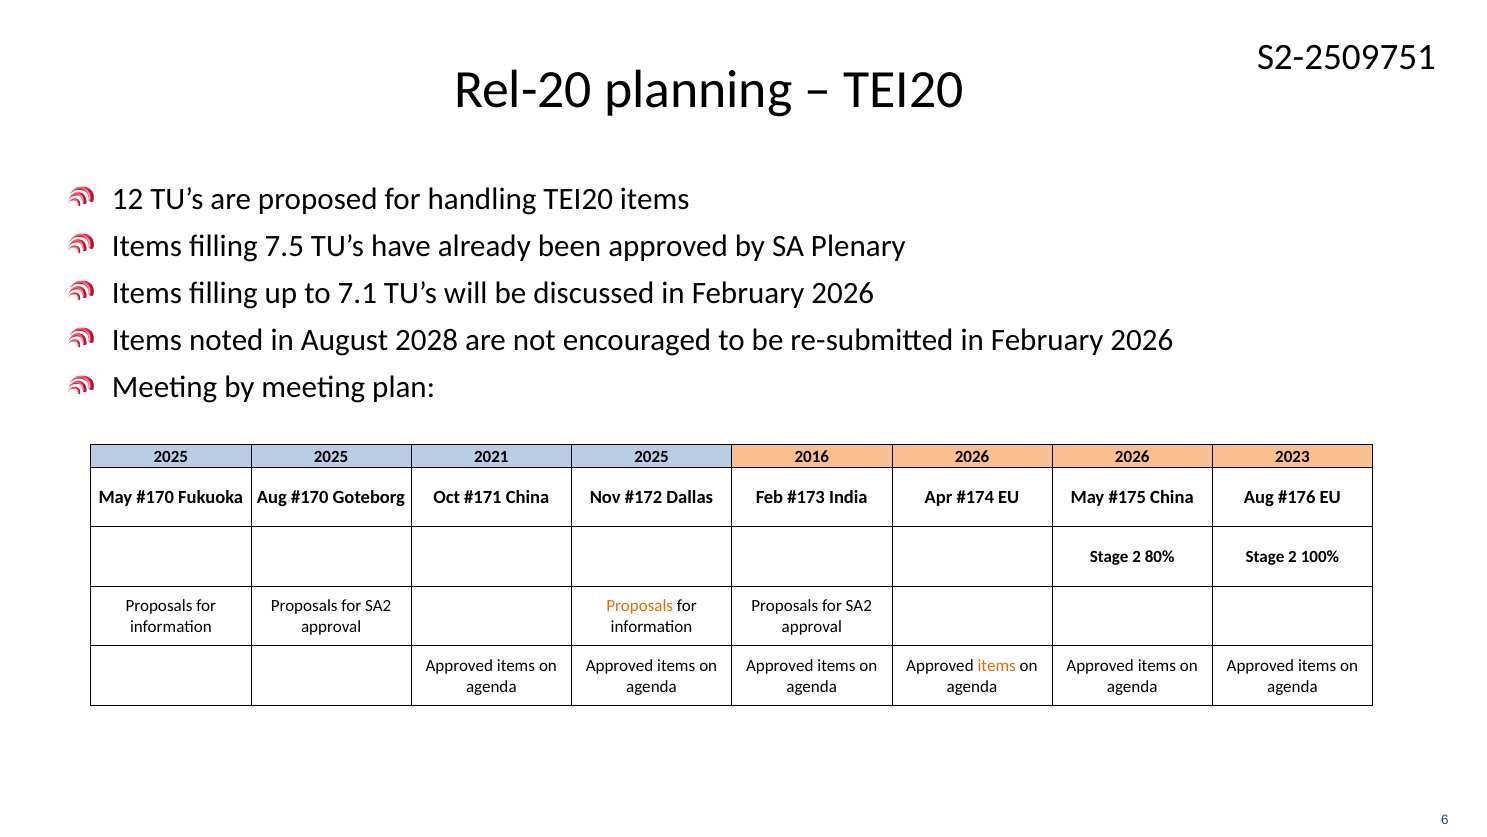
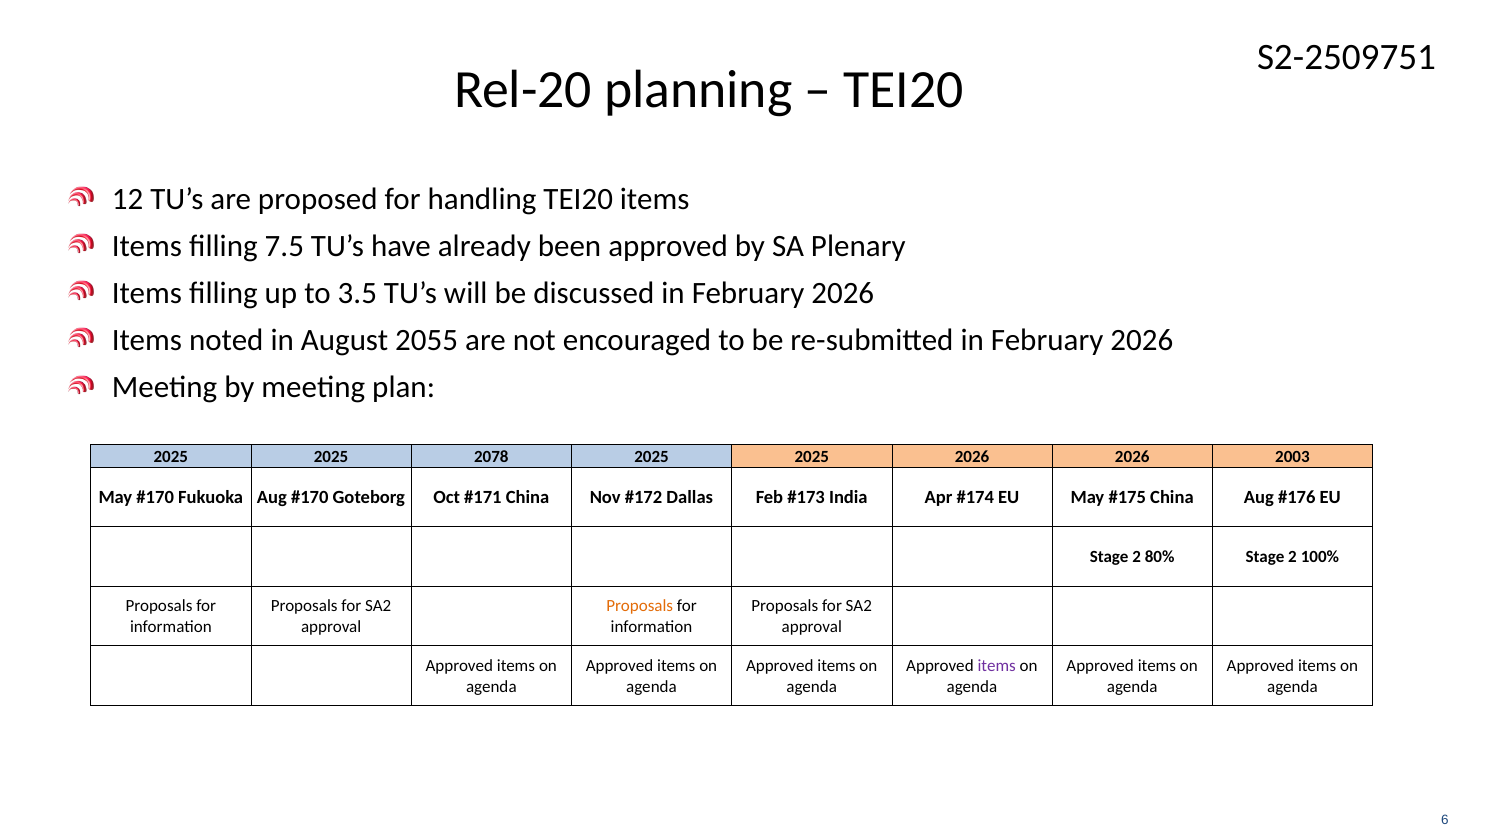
7.1: 7.1 -> 3.5
2028: 2028 -> 2055
2021: 2021 -> 2078
2016 at (812, 456): 2016 -> 2025
2023: 2023 -> 2003
items at (997, 665) colour: orange -> purple
